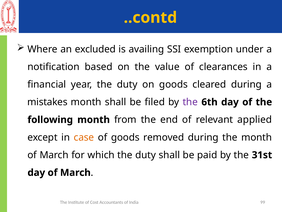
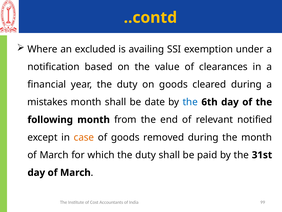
filed: filed -> date
the at (190, 102) colour: purple -> blue
applied: applied -> notified
